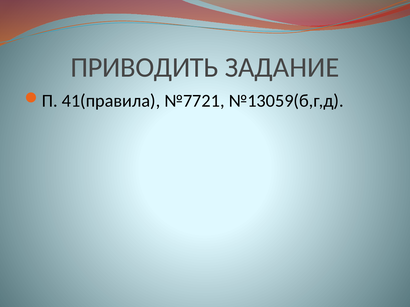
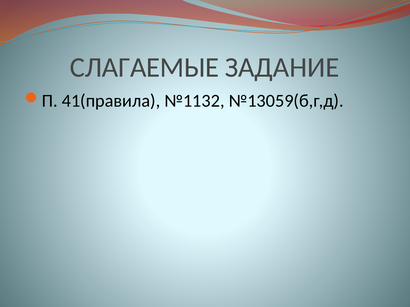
ПРИВОДИТЬ: ПРИВОДИТЬ -> СЛАГАЕМЫЕ
№7721: №7721 -> №1132
